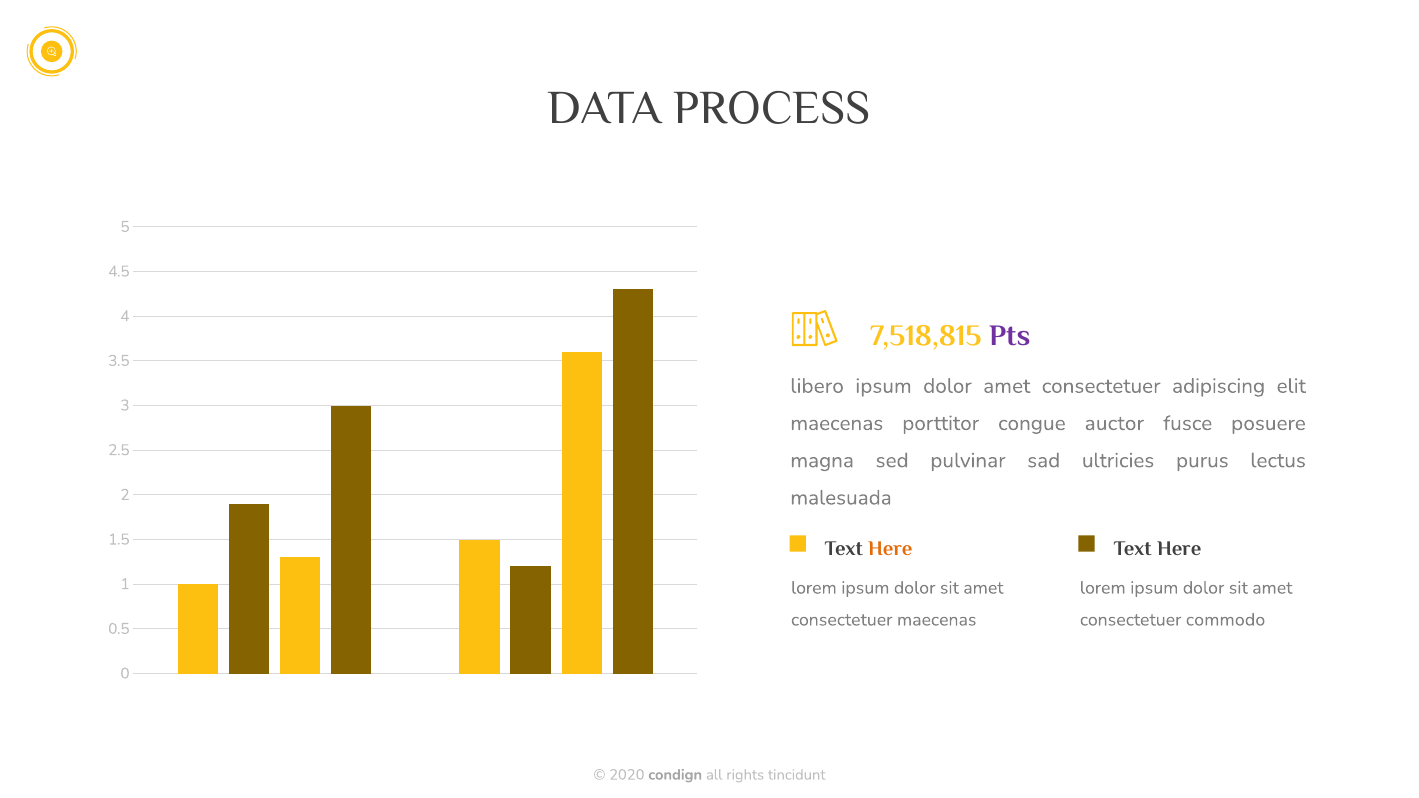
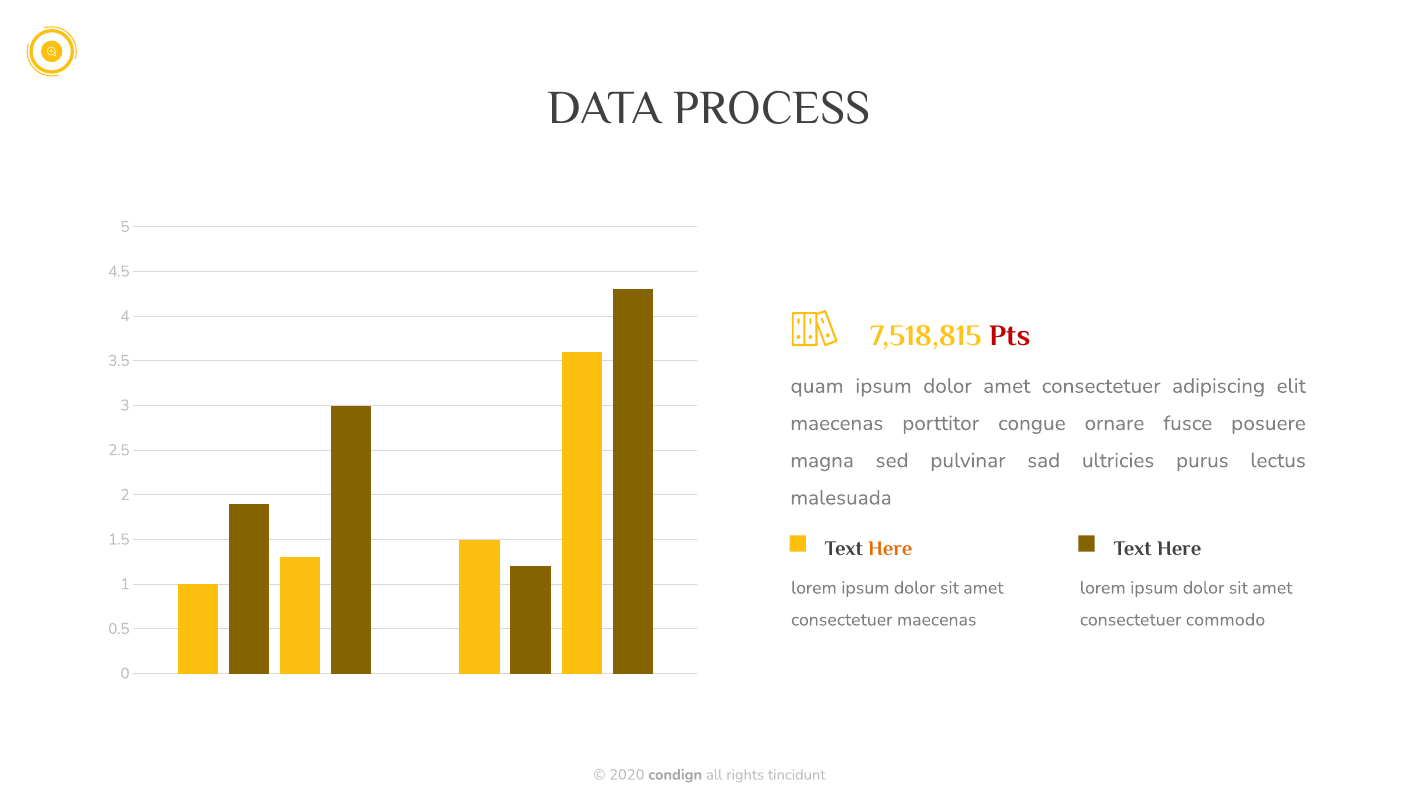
Pts colour: purple -> red
libero: libero -> quam
auctor: auctor -> ornare
